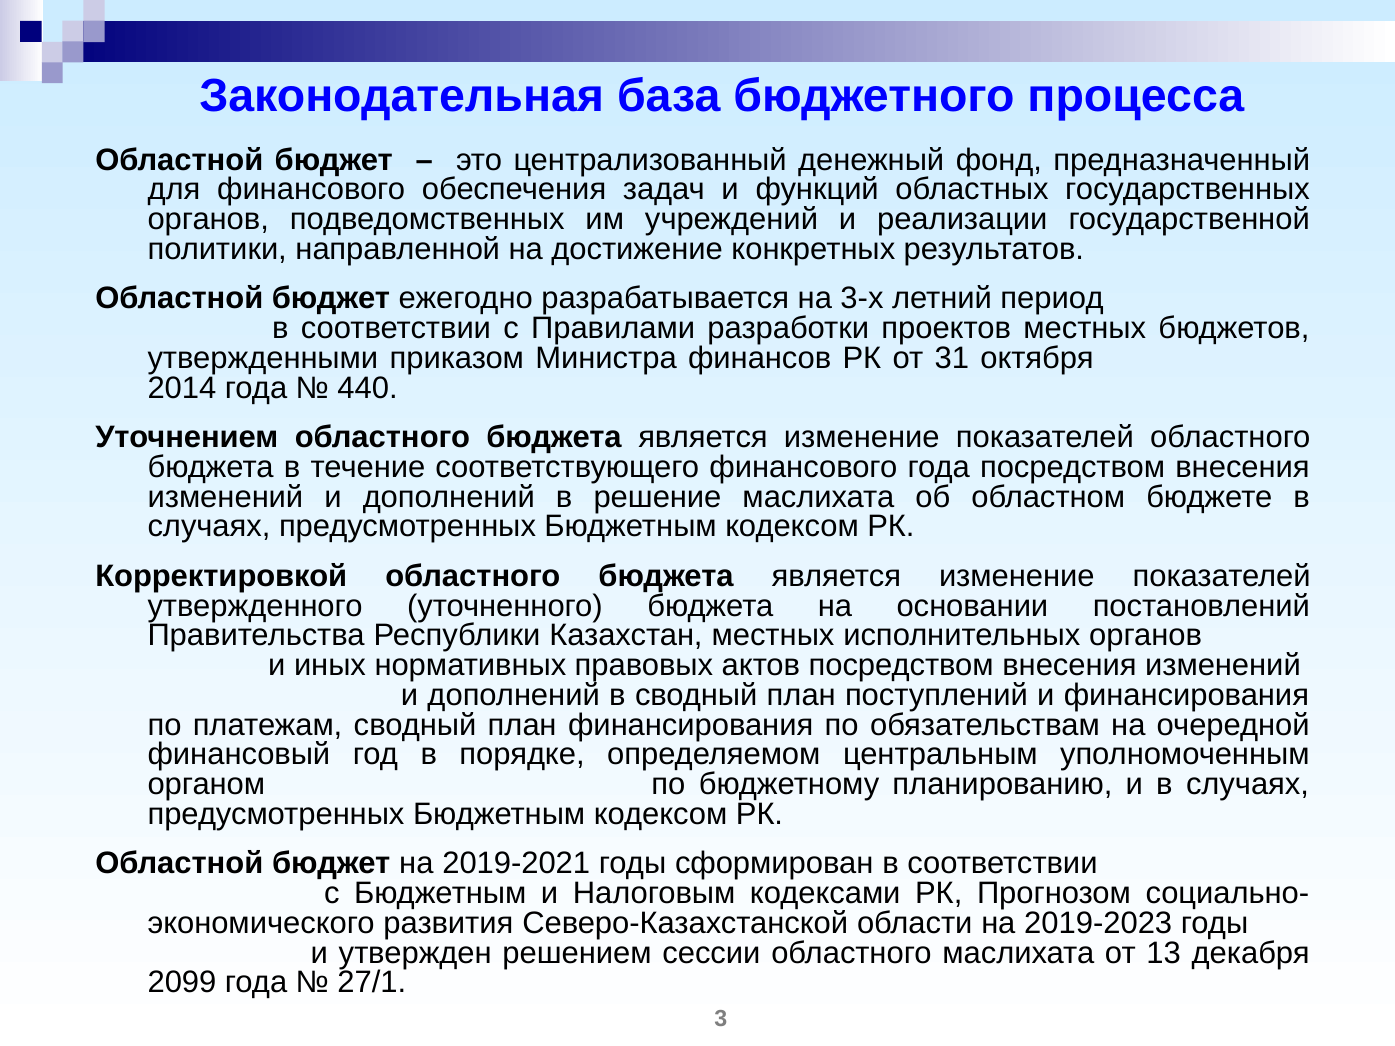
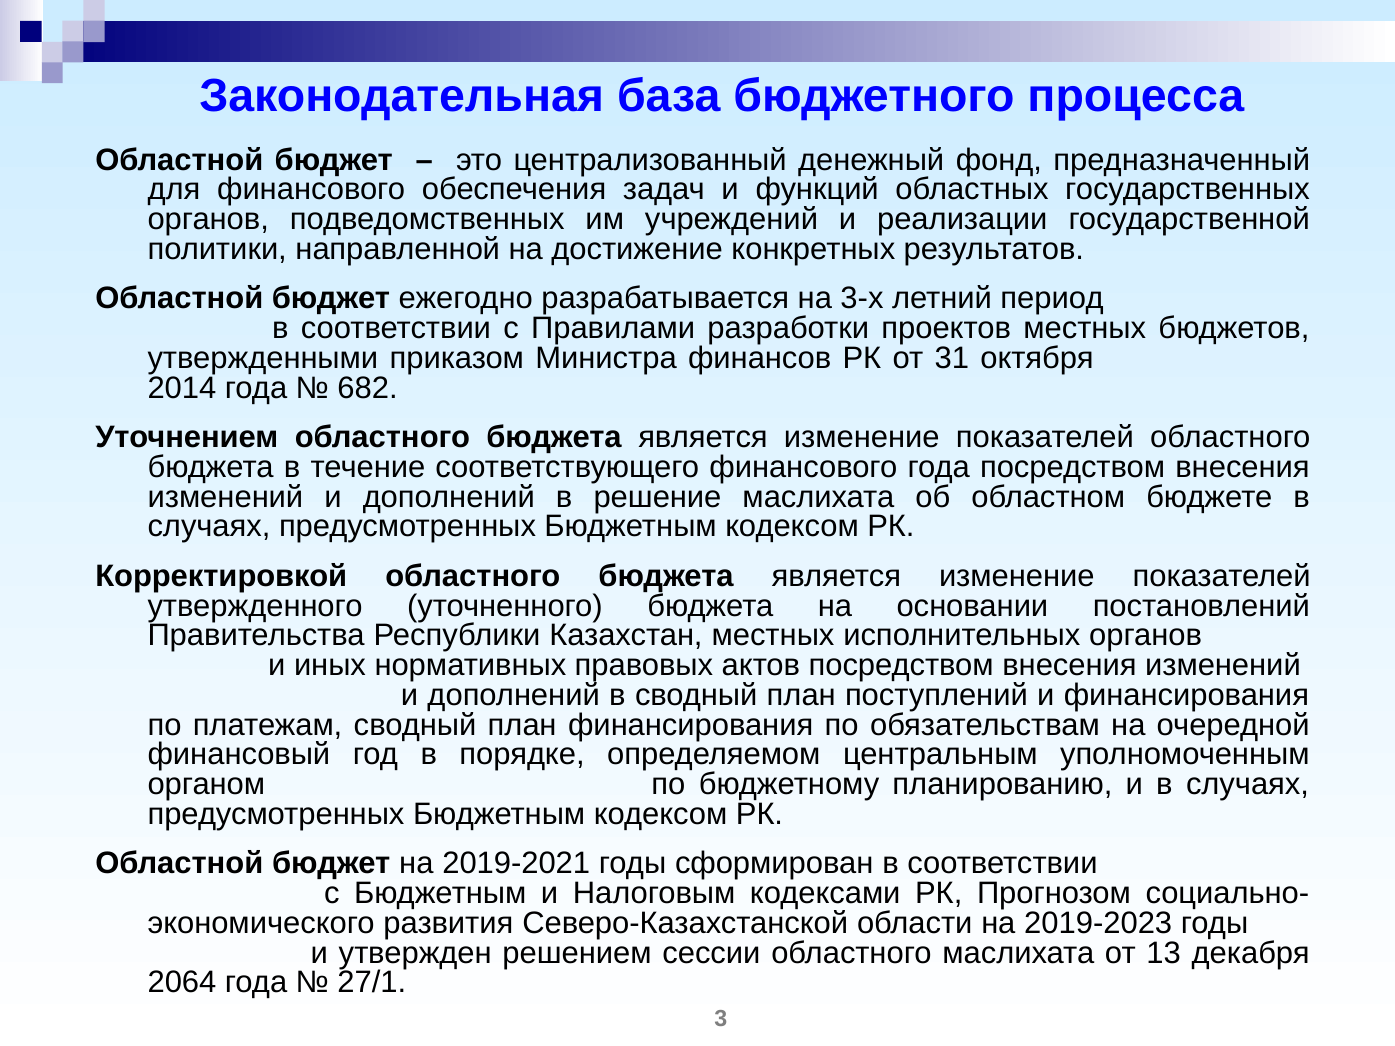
440: 440 -> 682
2099: 2099 -> 2064
